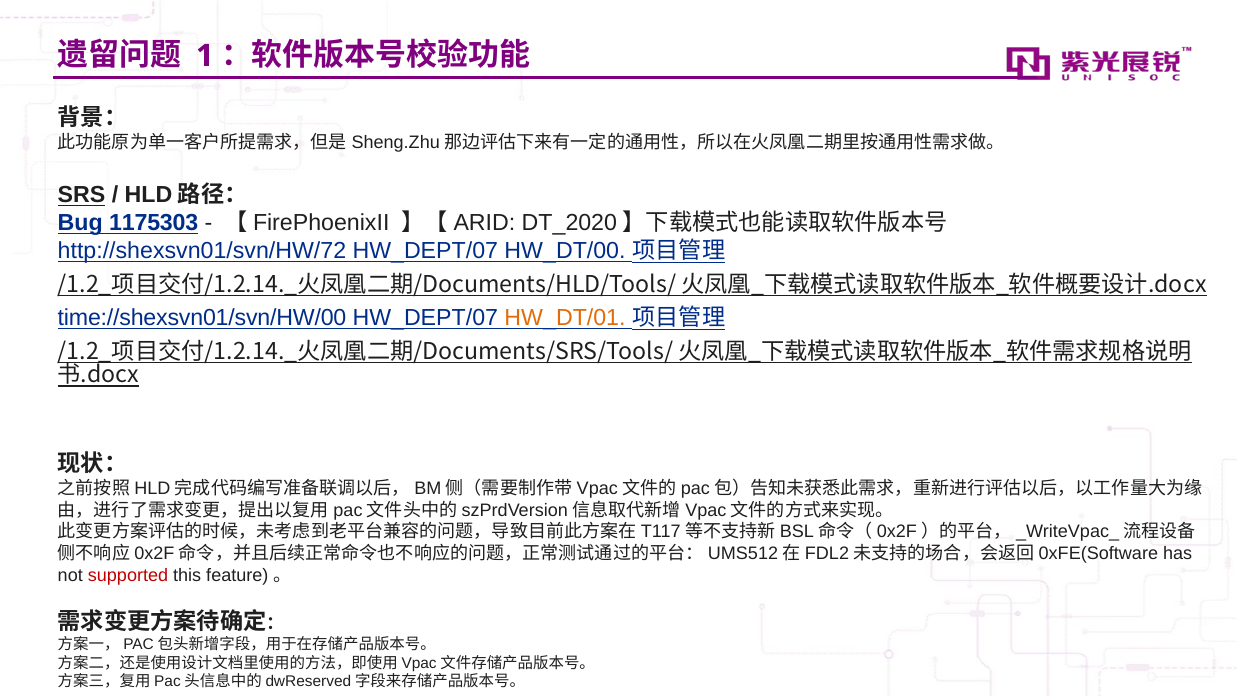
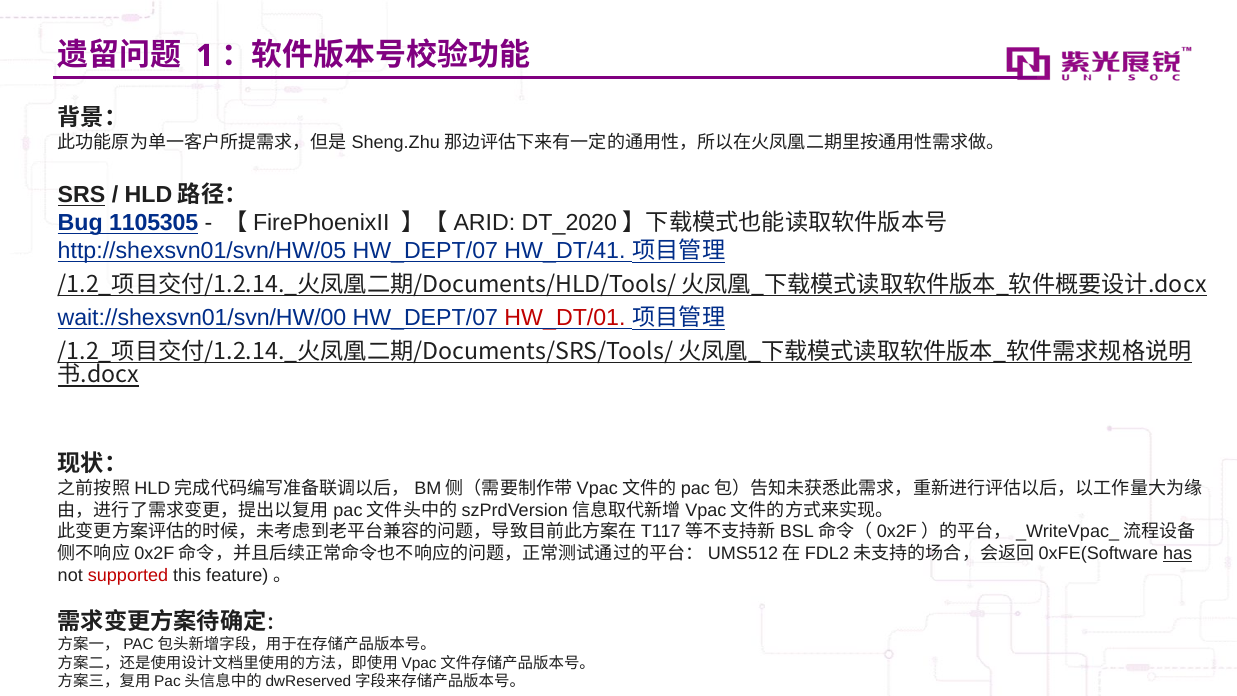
1175303: 1175303 -> 1105305
http://shexsvn01/svn/HW/72: http://shexsvn01/svn/HW/72 -> http://shexsvn01/svn/HW/05
HW_DT/00: HW_DT/00 -> HW_DT/41
time://shexsvn01/svn/HW/00: time://shexsvn01/svn/HW/00 -> wait://shexsvn01/svn/HW/00
HW_DT/01 colour: orange -> red
has underline: none -> present
